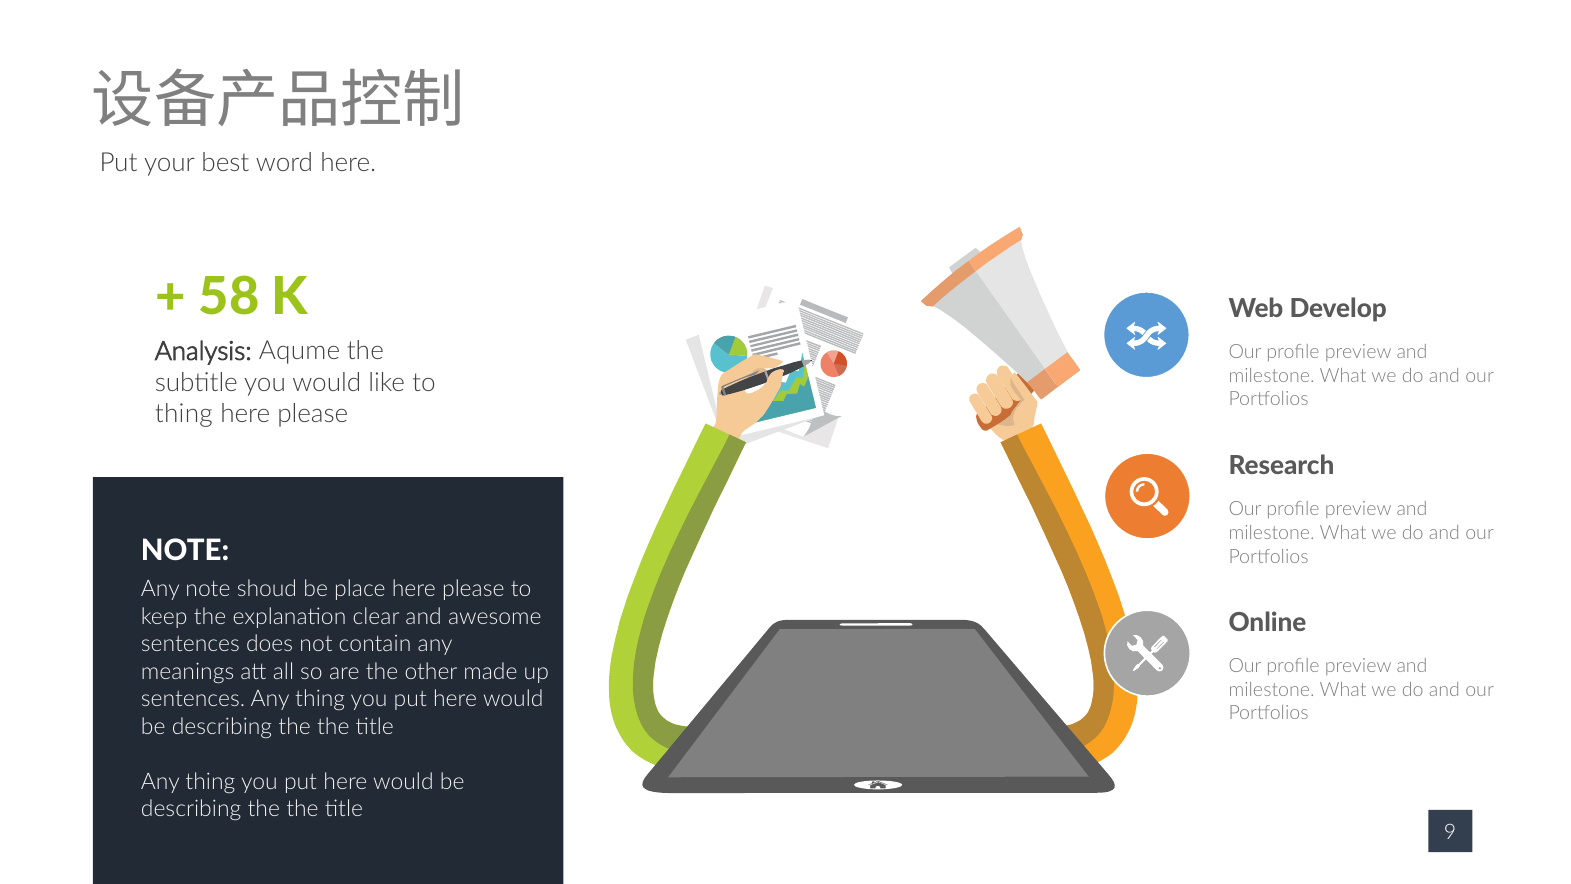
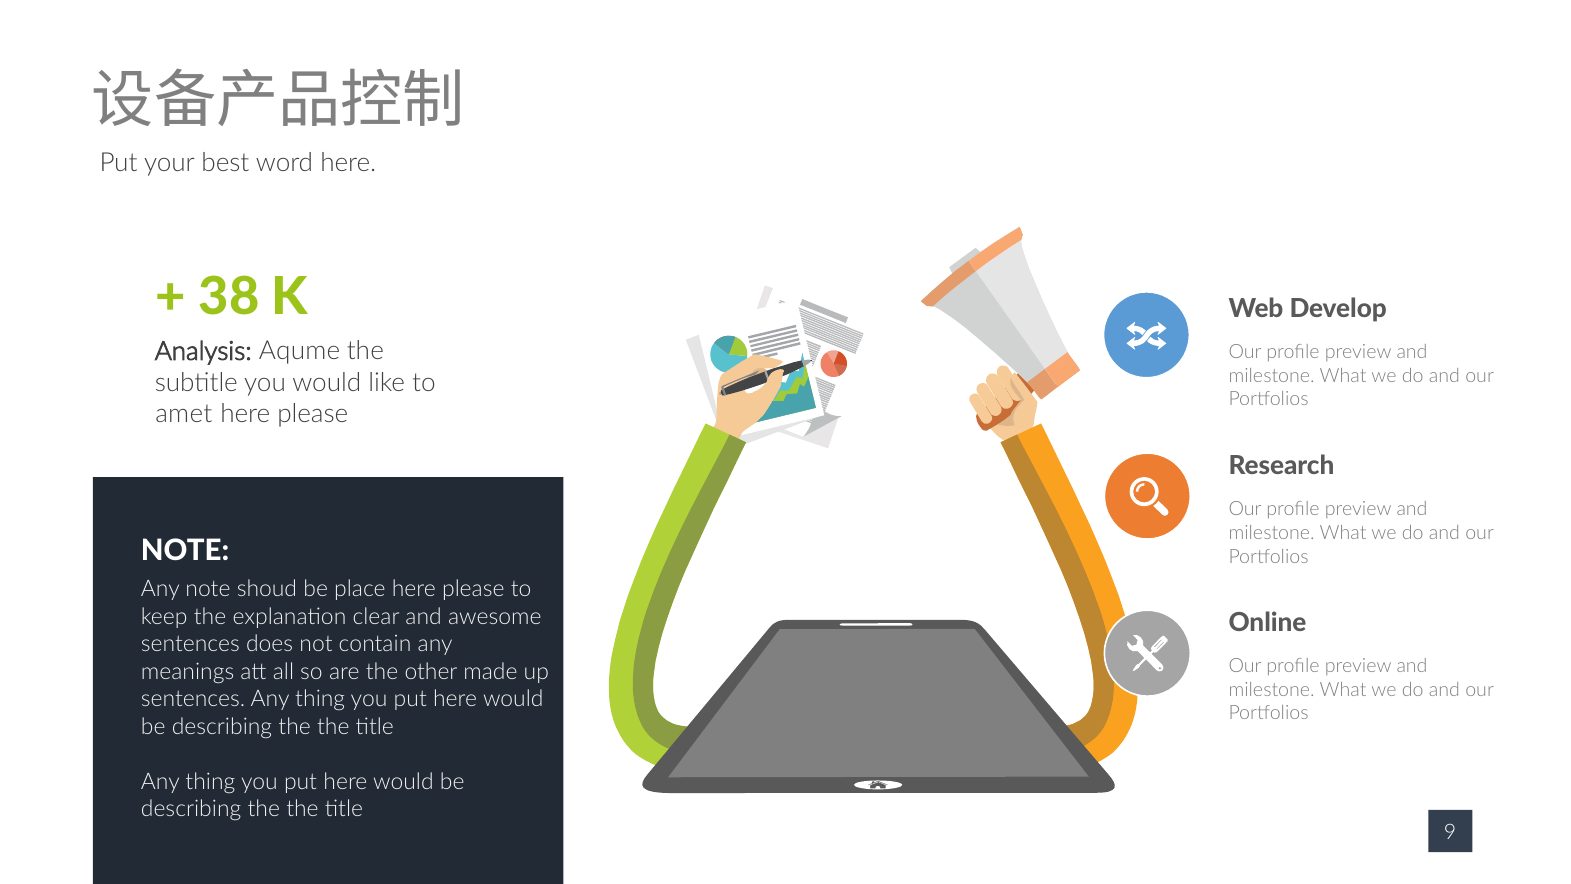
58: 58 -> 38
thing at (184, 414): thing -> amet
